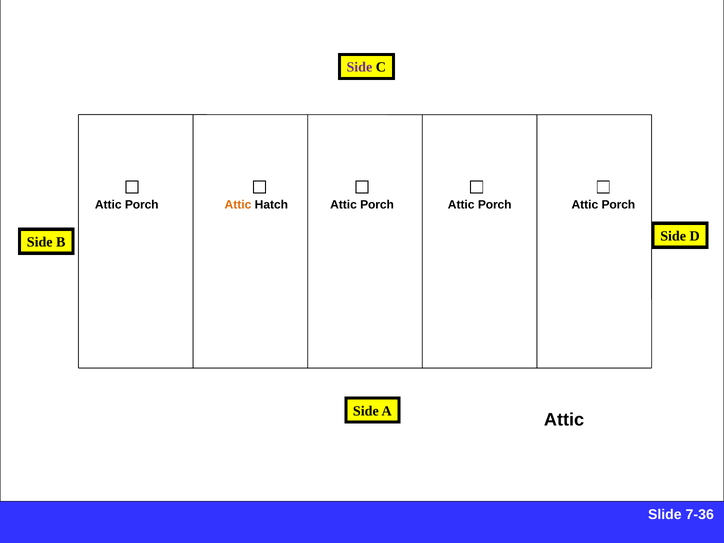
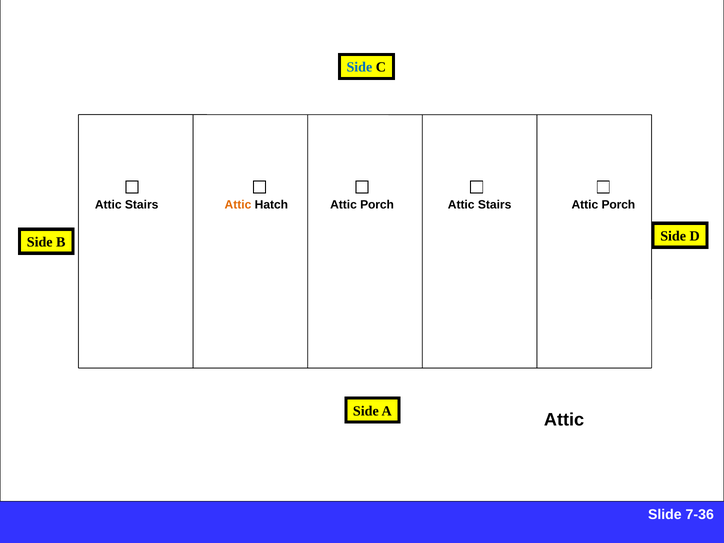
Side at (359, 67) colour: purple -> blue
Porch at (142, 205): Porch -> Stairs
Porch at (495, 205): Porch -> Stairs
